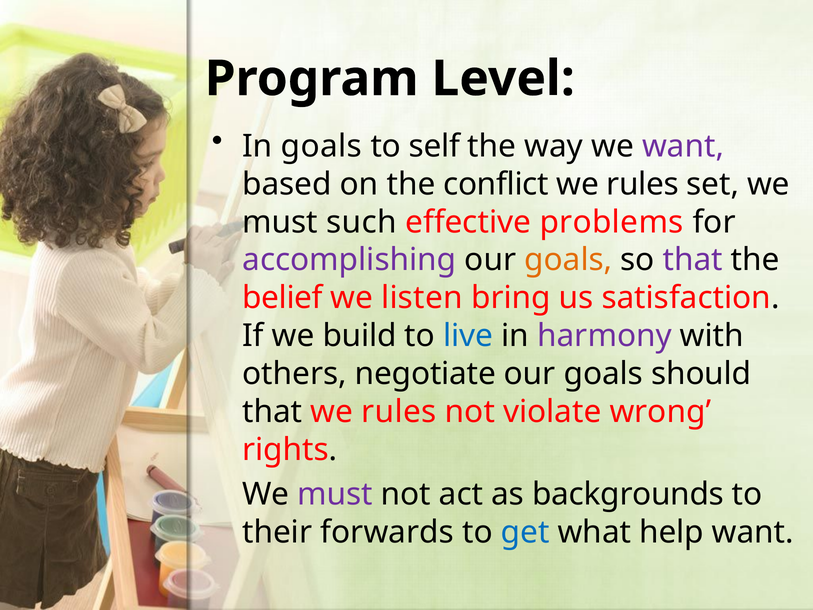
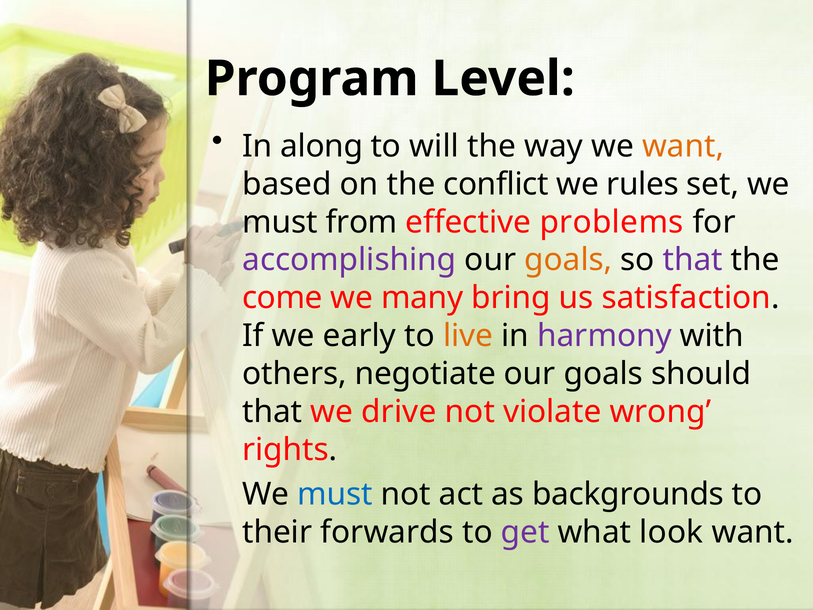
In goals: goals -> along
self: self -> will
want at (683, 146) colour: purple -> orange
such: such -> from
belief: belief -> come
listen: listen -> many
build: build -> early
live colour: blue -> orange
that we rules: rules -> drive
must at (335, 494) colour: purple -> blue
get colour: blue -> purple
help: help -> look
